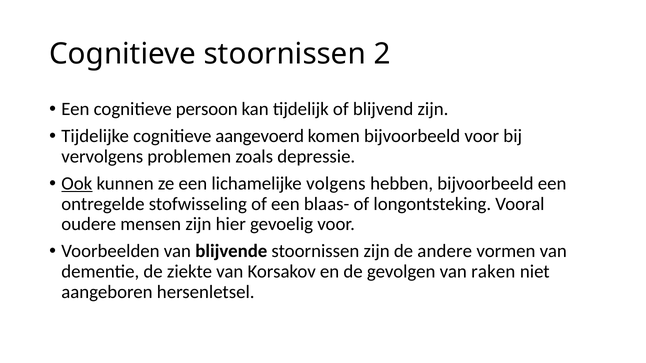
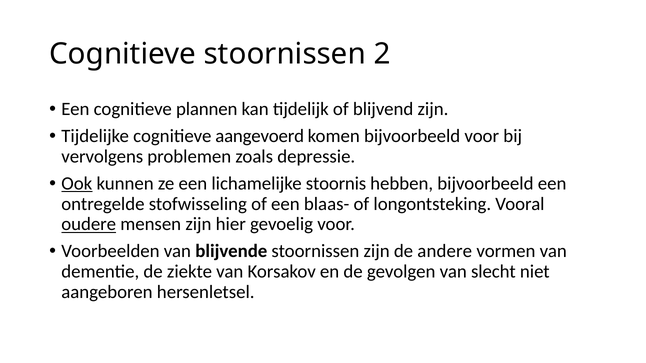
persoon: persoon -> plannen
volgens: volgens -> stoornis
oudere underline: none -> present
raken: raken -> slecht
